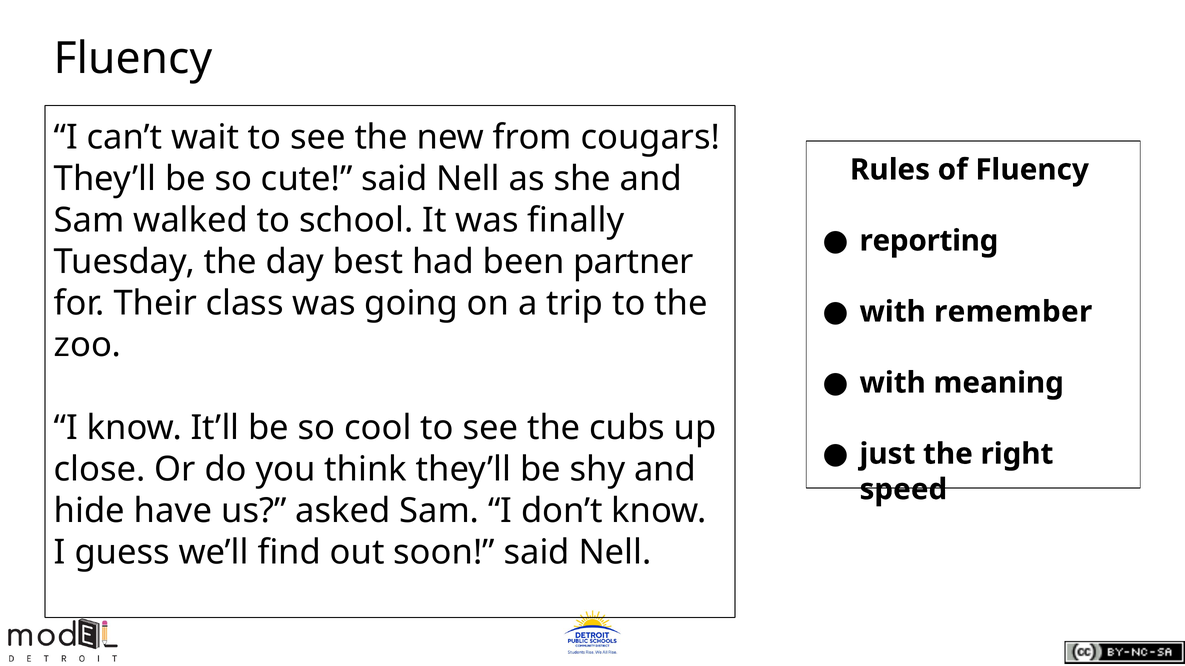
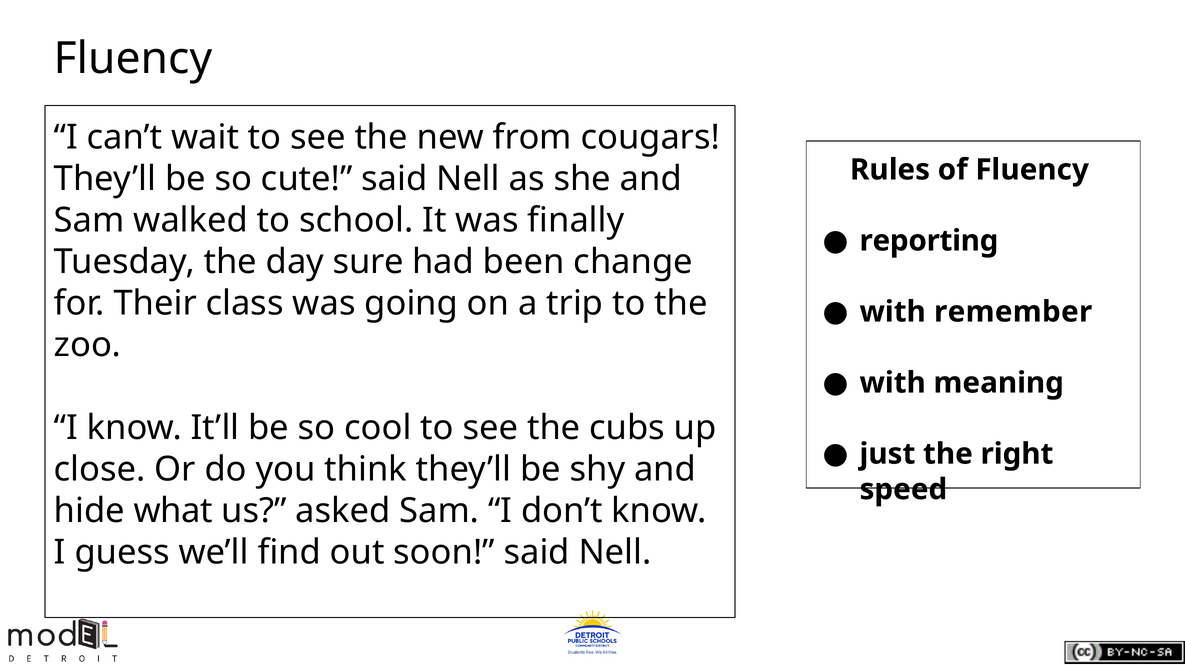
best: best -> sure
partner: partner -> change
have: have -> what
